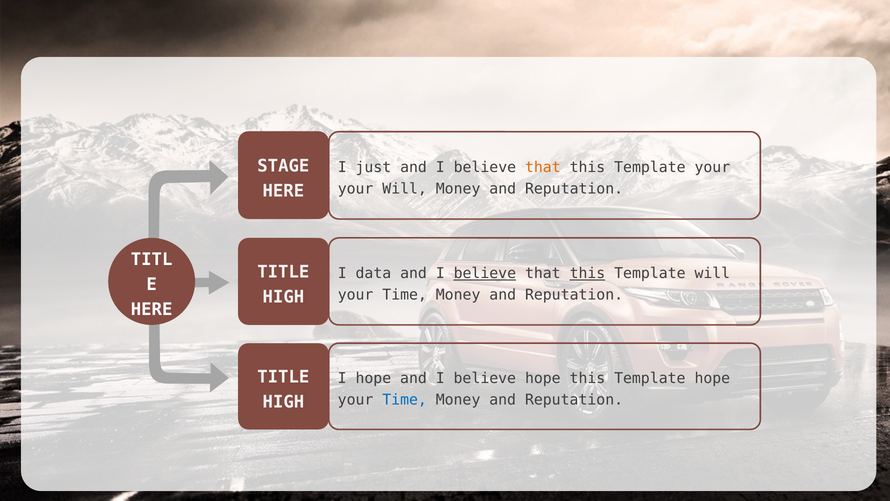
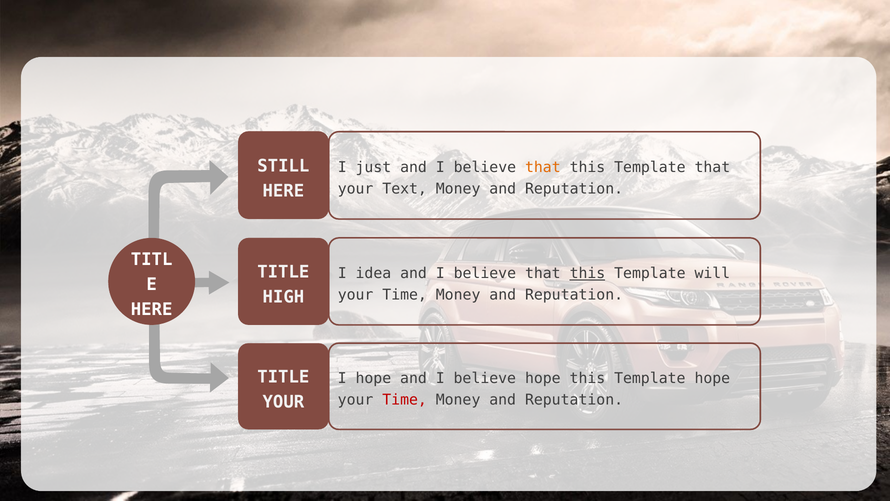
STAGE: STAGE -> STILL
Template your: your -> that
your Will: Will -> Text
data: data -> idea
believe at (485, 273) underline: present -> none
Time at (405, 399) colour: blue -> red
HIGH at (283, 402): HIGH -> YOUR
